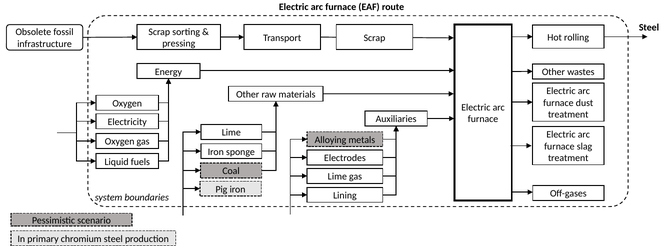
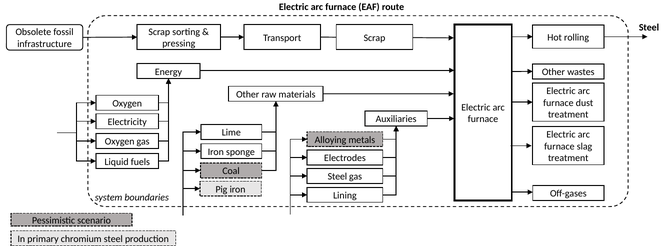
Lime at (337, 176): Lime -> Steel
